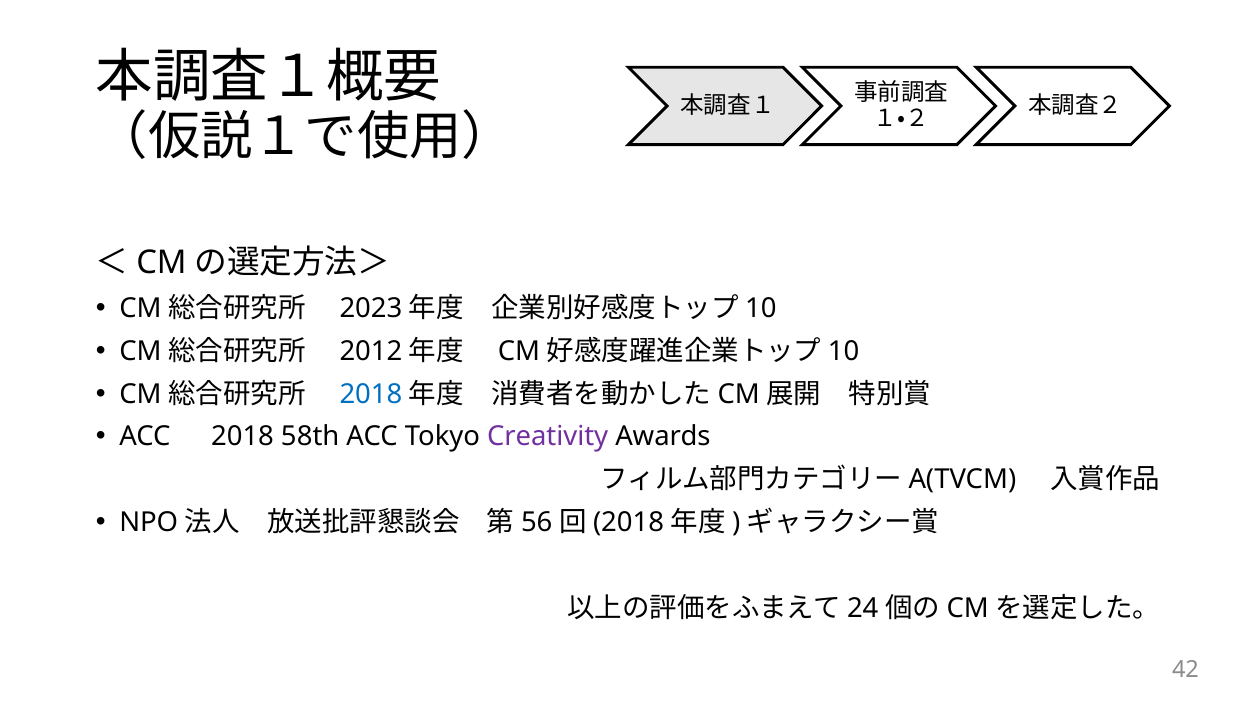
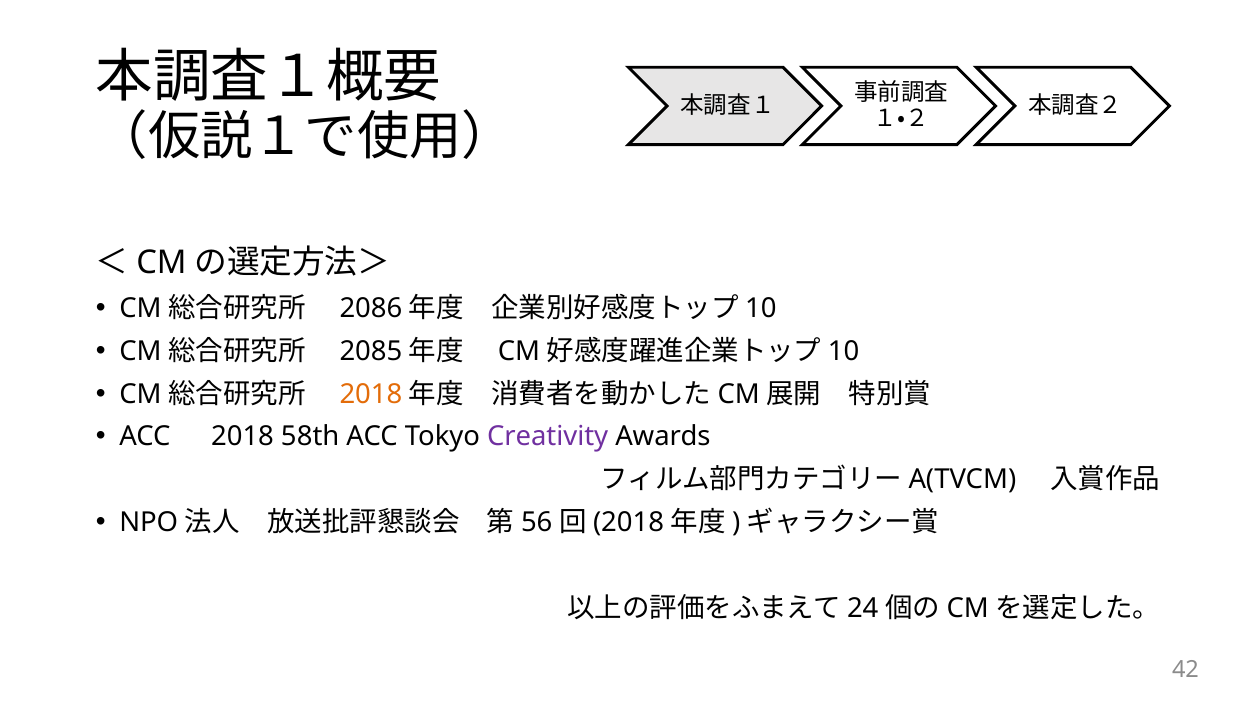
2023: 2023 -> 2086
2012: 2012 -> 2085
2018 at (371, 394) colour: blue -> orange
